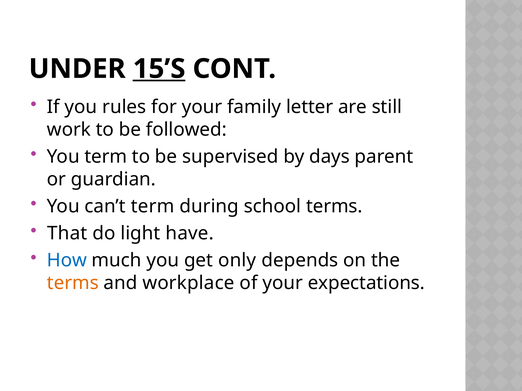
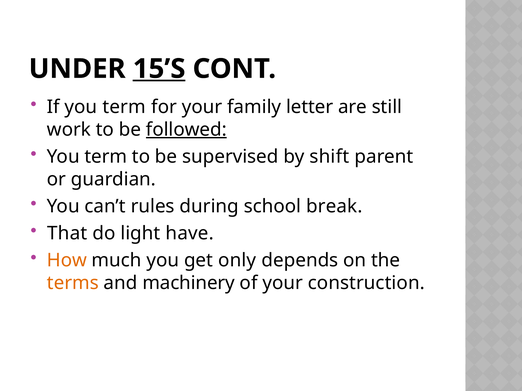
If you rules: rules -> term
followed underline: none -> present
days: days -> shift
can’t term: term -> rules
school terms: terms -> break
How colour: blue -> orange
workplace: workplace -> machinery
expectations: expectations -> construction
